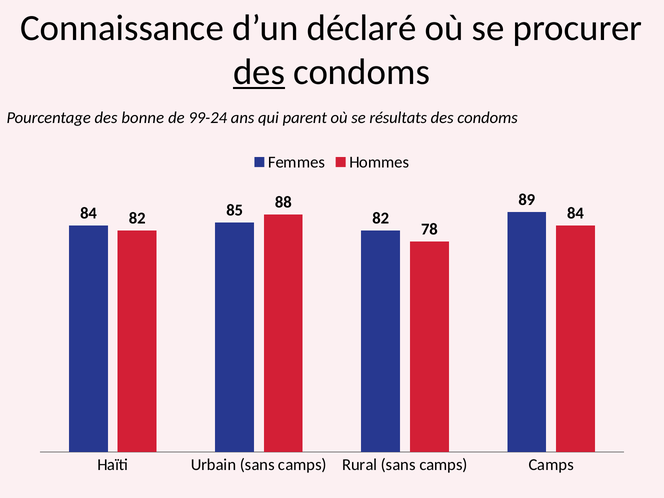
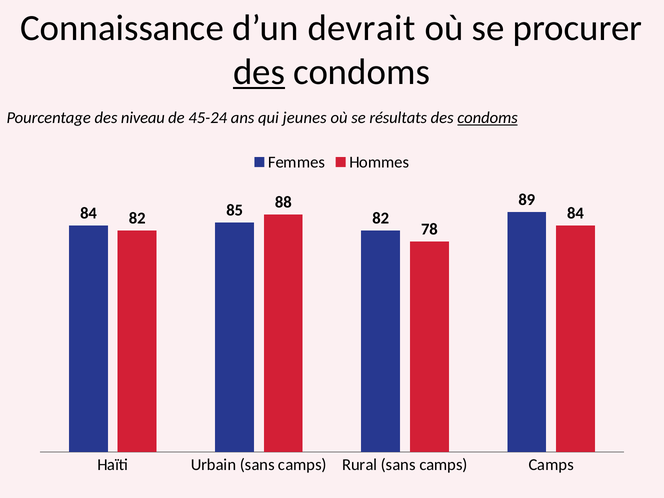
déclaré: déclaré -> devrait
bonne: bonne -> niveau
99-24: 99-24 -> 45-24
parent: parent -> jeunes
condoms at (488, 118) underline: none -> present
